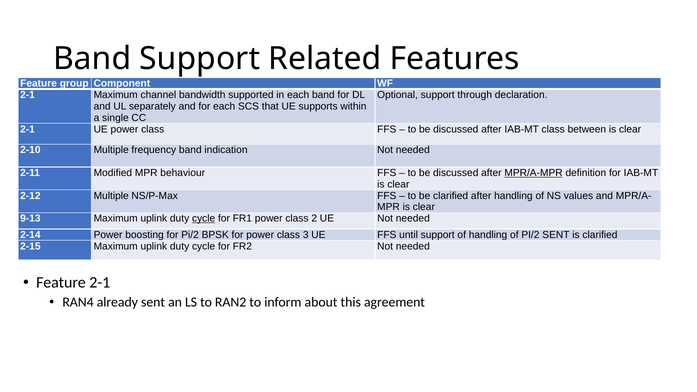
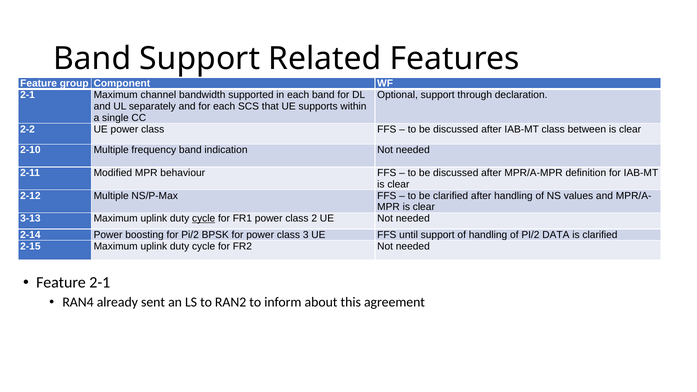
2-1 at (28, 129): 2-1 -> 2-2
MPR/A-MPR underline: present -> none
9-13: 9-13 -> 3-13
PI/2 SENT: SENT -> DATA
